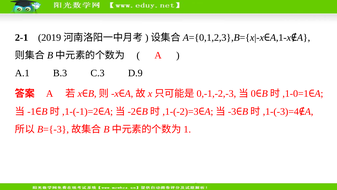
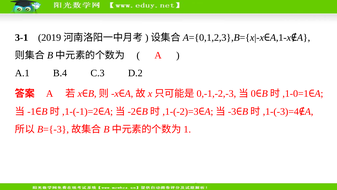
2-1: 2-1 -> 3-1
B.3: B.3 -> B.4
D.9: D.9 -> D.2
